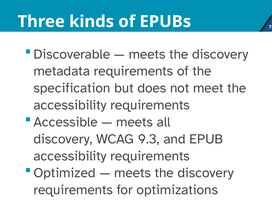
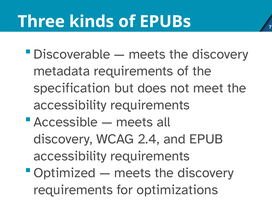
9.3: 9.3 -> 2.4
